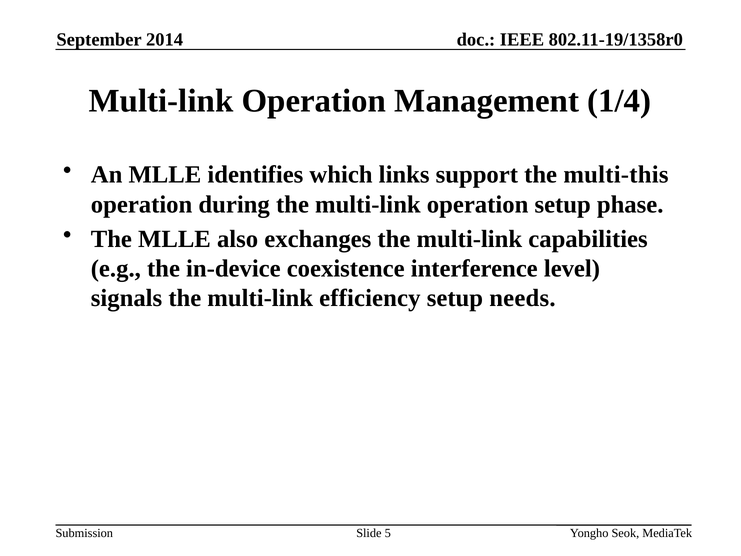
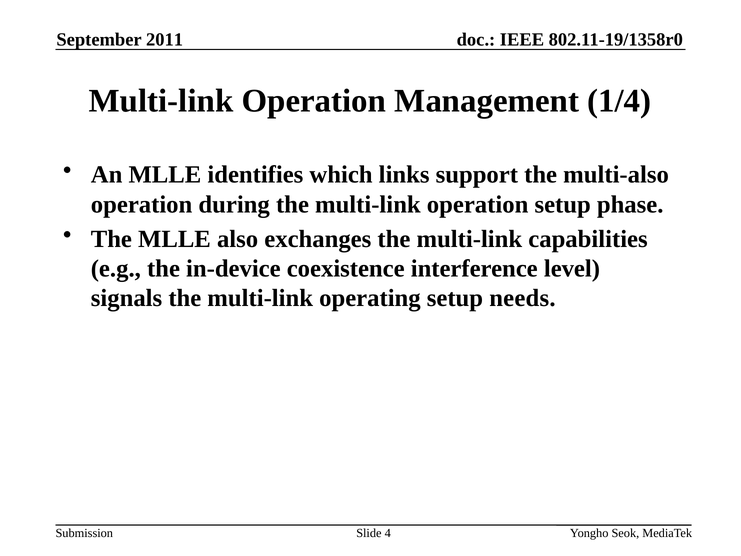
2014: 2014 -> 2011
multi-this: multi-this -> multi-also
efficiency: efficiency -> operating
5: 5 -> 4
